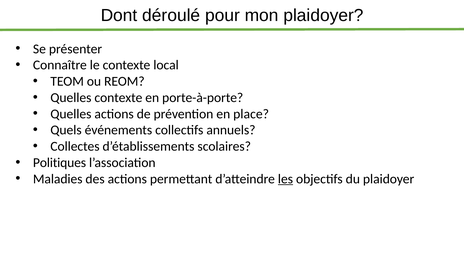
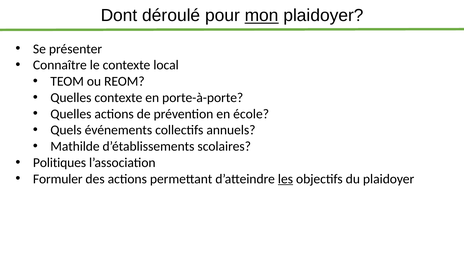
mon underline: none -> present
place: place -> école
Collectes: Collectes -> Mathilde
Maladies: Maladies -> Formuler
